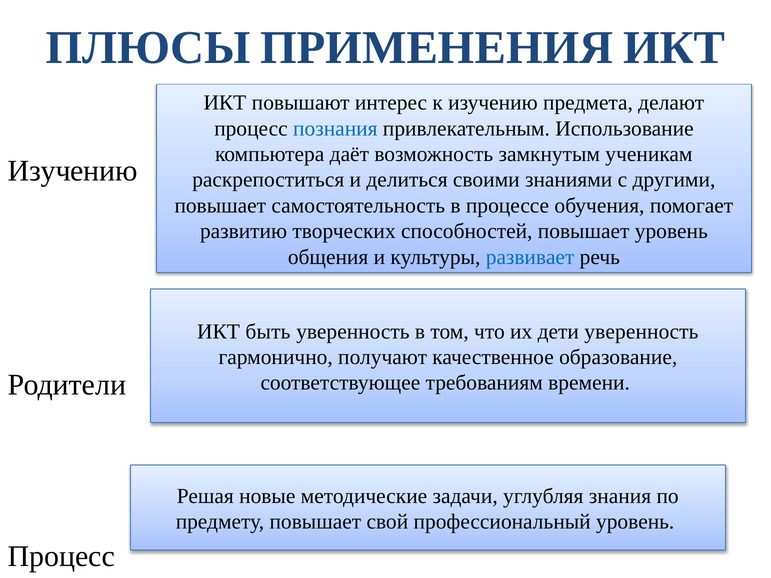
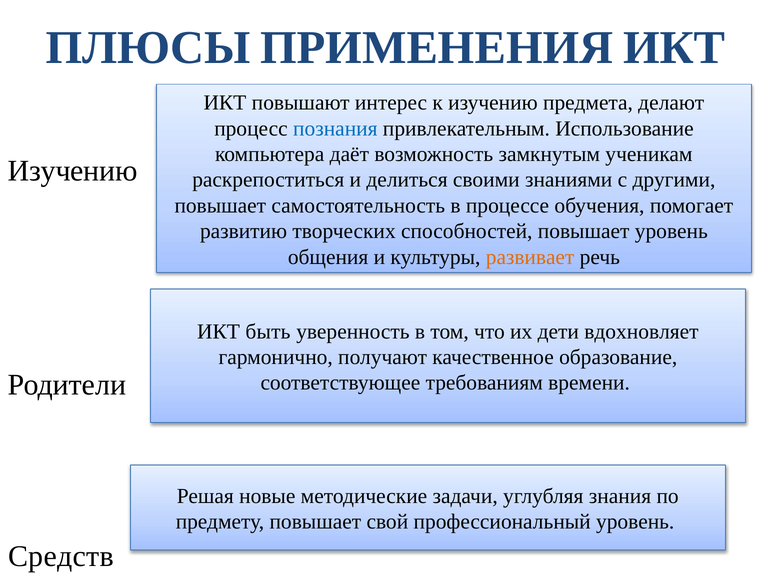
развивает colour: blue -> orange
дети уверенность: уверенность -> вдохновляет
Процесс at (61, 557): Процесс -> Средств
